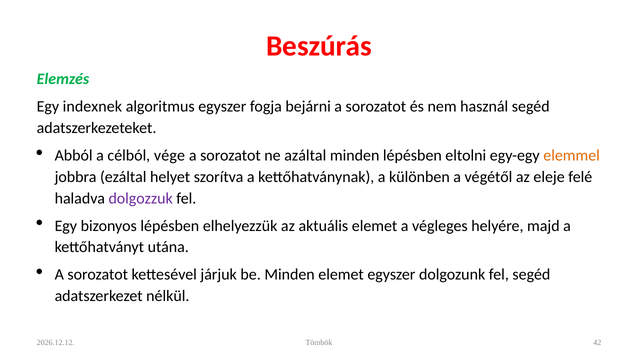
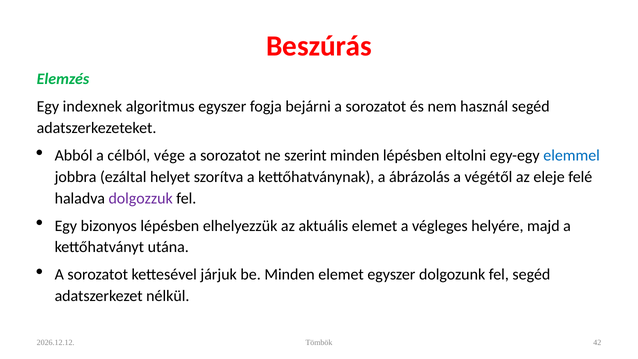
azáltal: azáltal -> szerint
elemmel colour: orange -> blue
különben: különben -> ábrázolás
